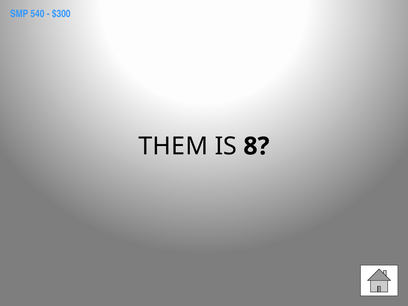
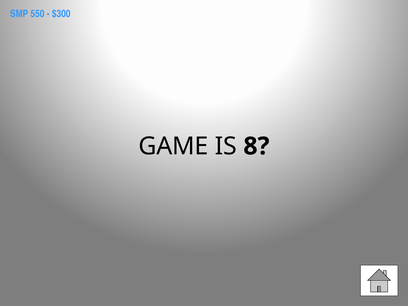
540: 540 -> 550
THEM: THEM -> GAME
